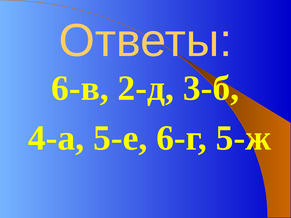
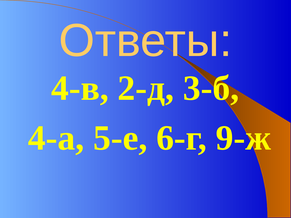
6-в: 6-в -> 4-в
5-ж: 5-ж -> 9-ж
